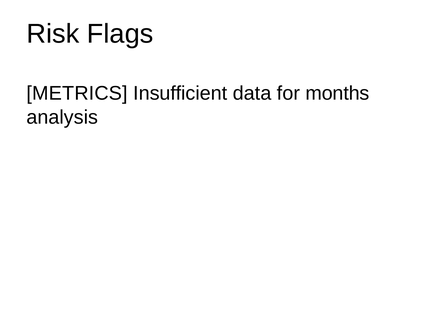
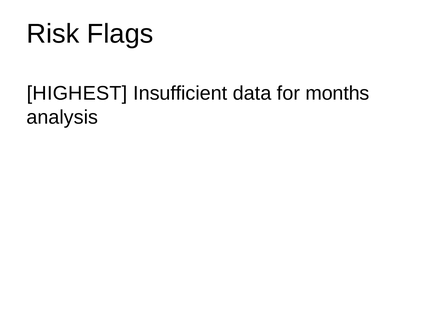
METRICS: METRICS -> HIGHEST
